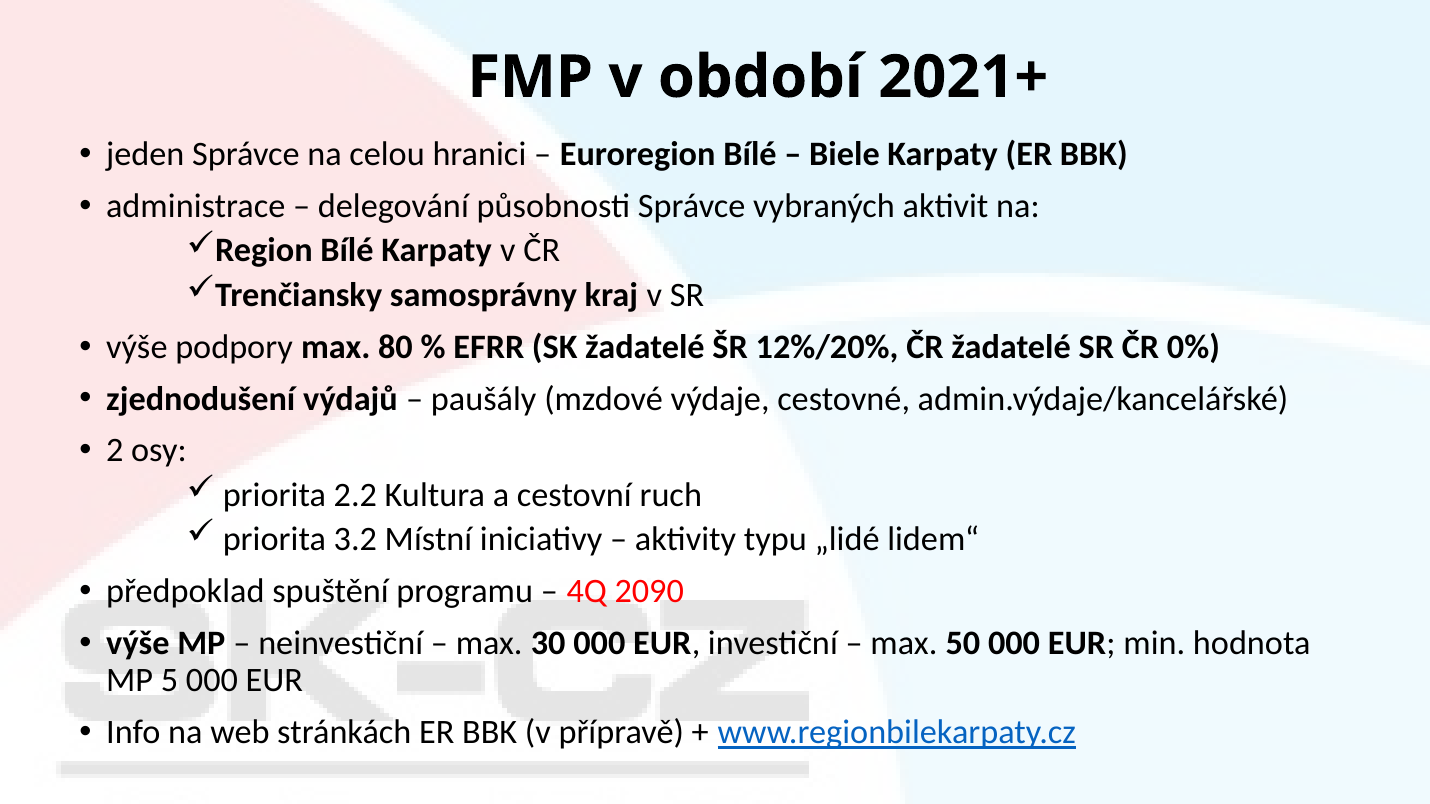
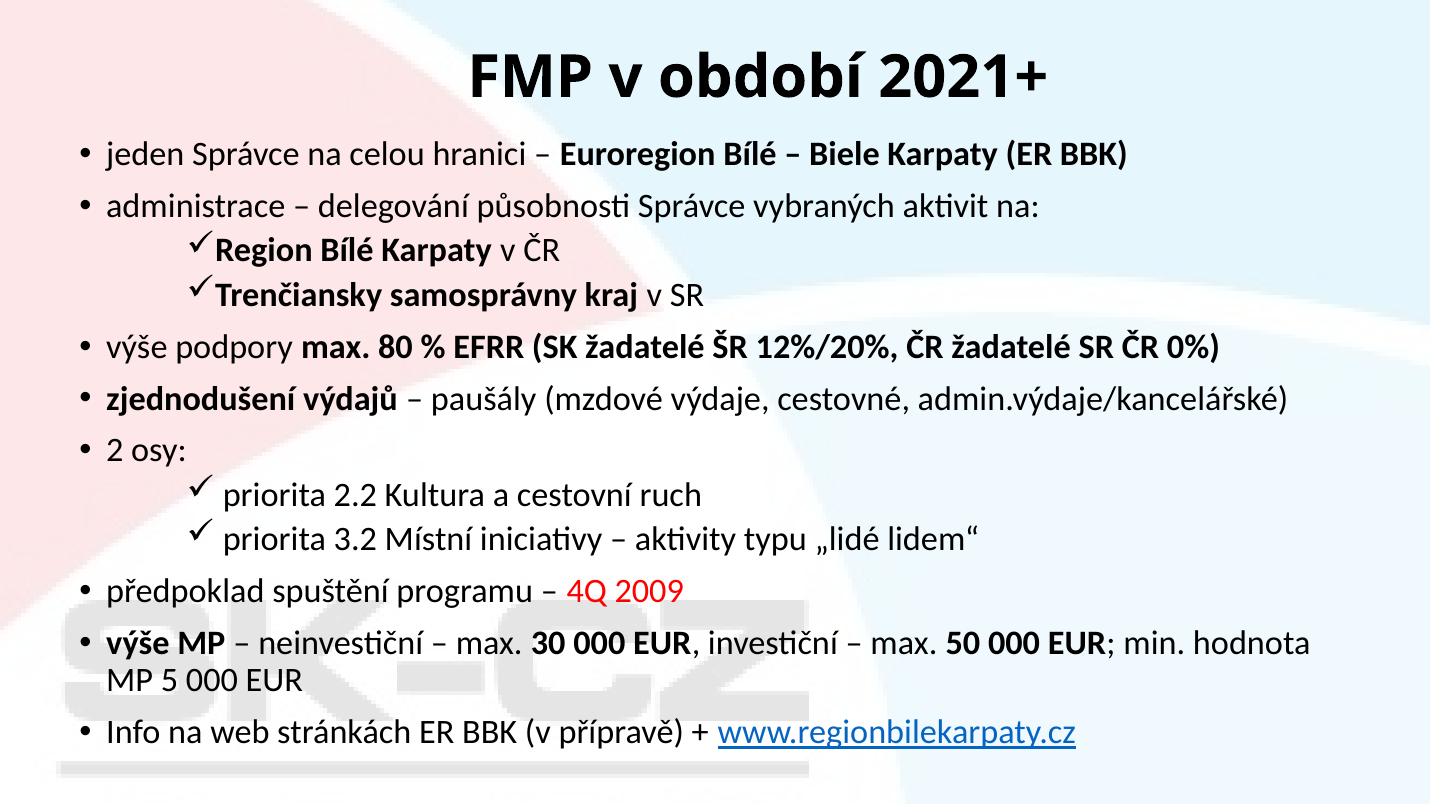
2090: 2090 -> 2009
